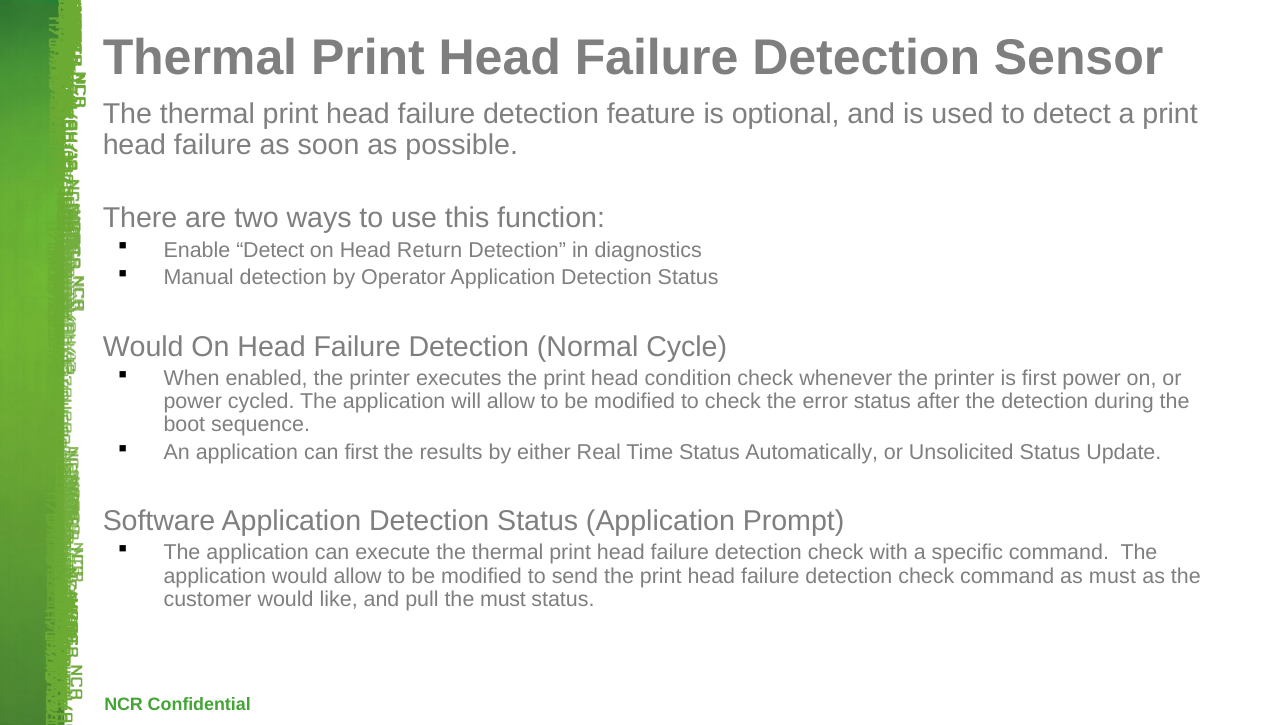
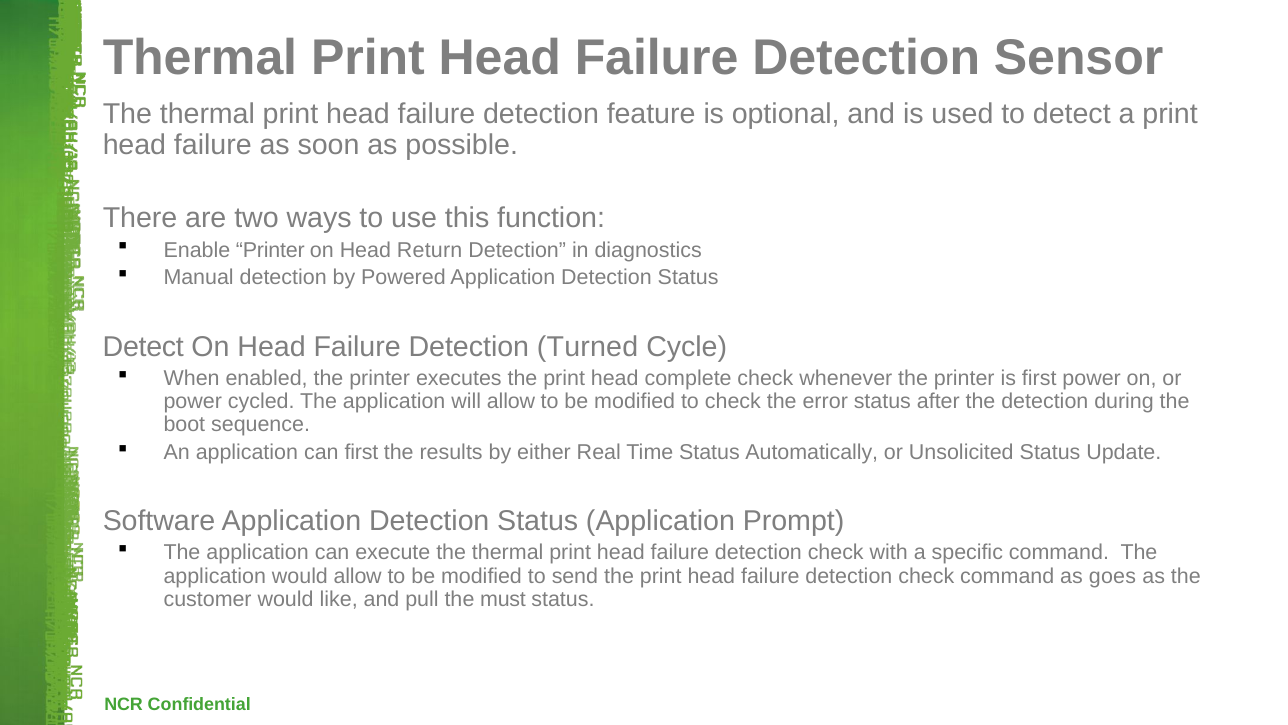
Enable Detect: Detect -> Printer
Operator: Operator -> Powered
Would at (143, 347): Would -> Detect
Normal: Normal -> Turned
condition: condition -> complete
as must: must -> goes
